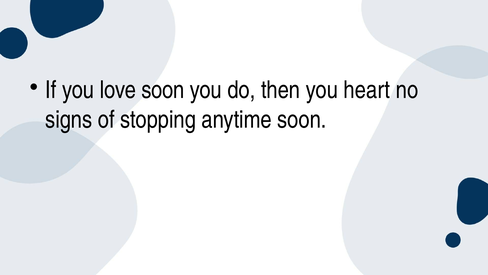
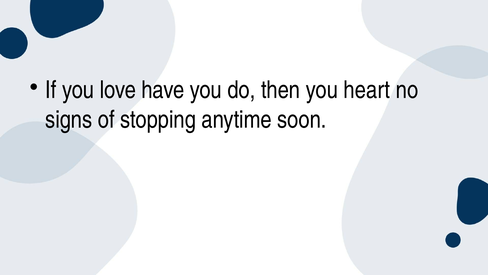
love soon: soon -> have
